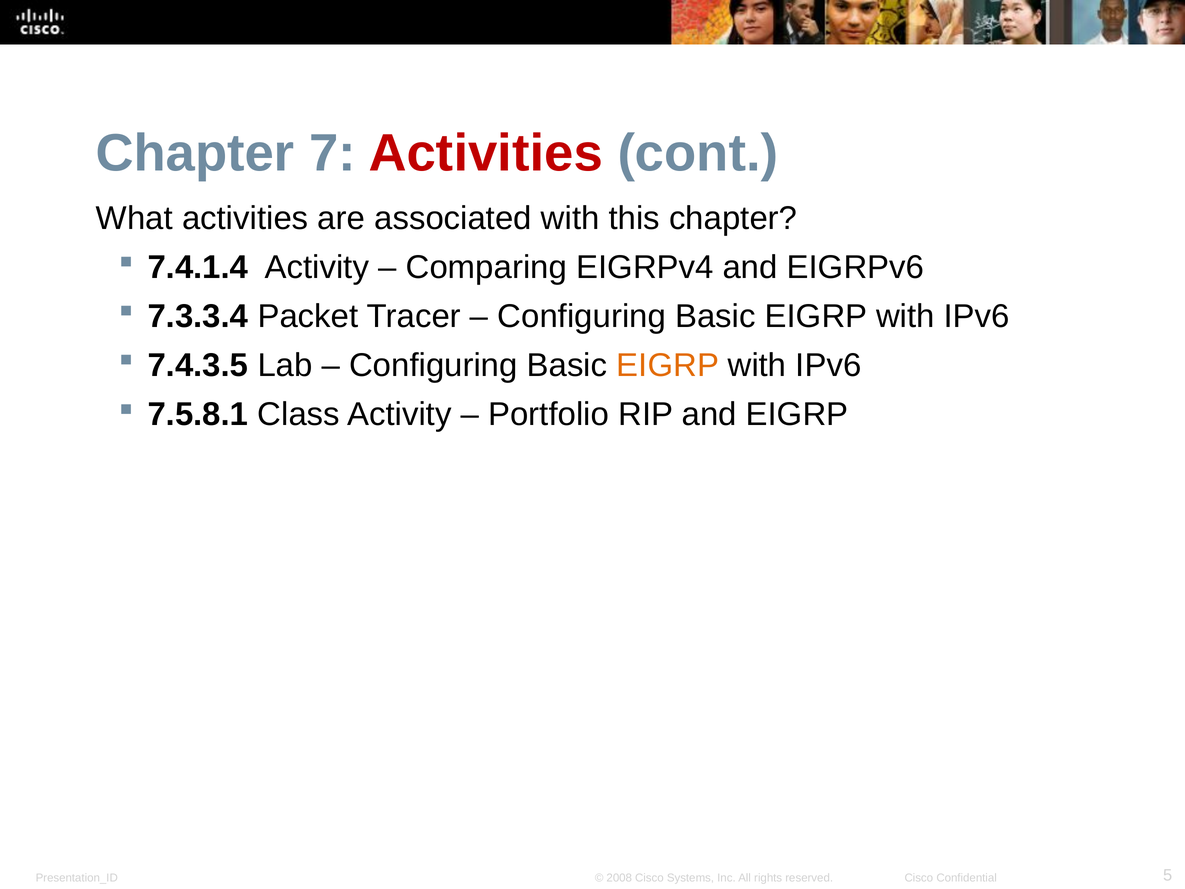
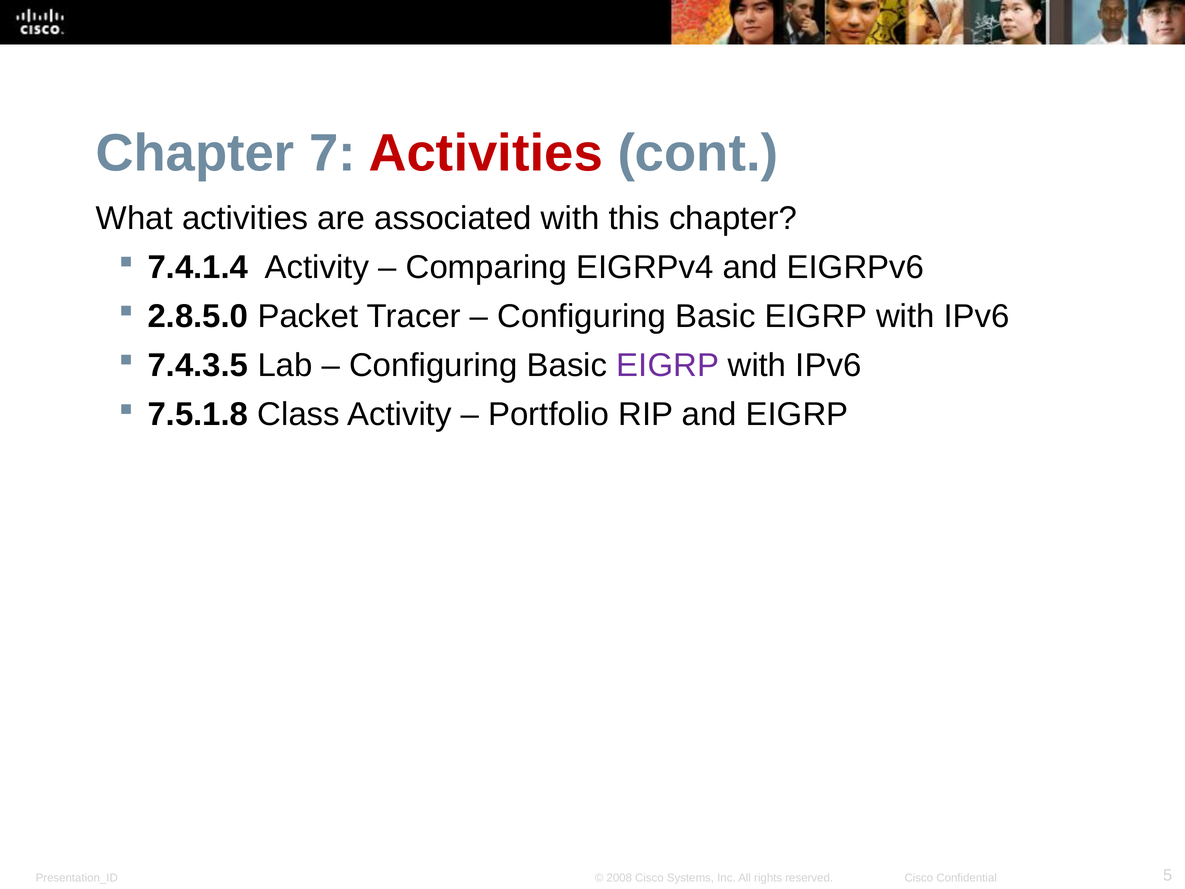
7.3.3.4: 7.3.3.4 -> 2.8.5.0
EIGRP at (668, 365) colour: orange -> purple
7.5.8.1: 7.5.8.1 -> 7.5.1.8
